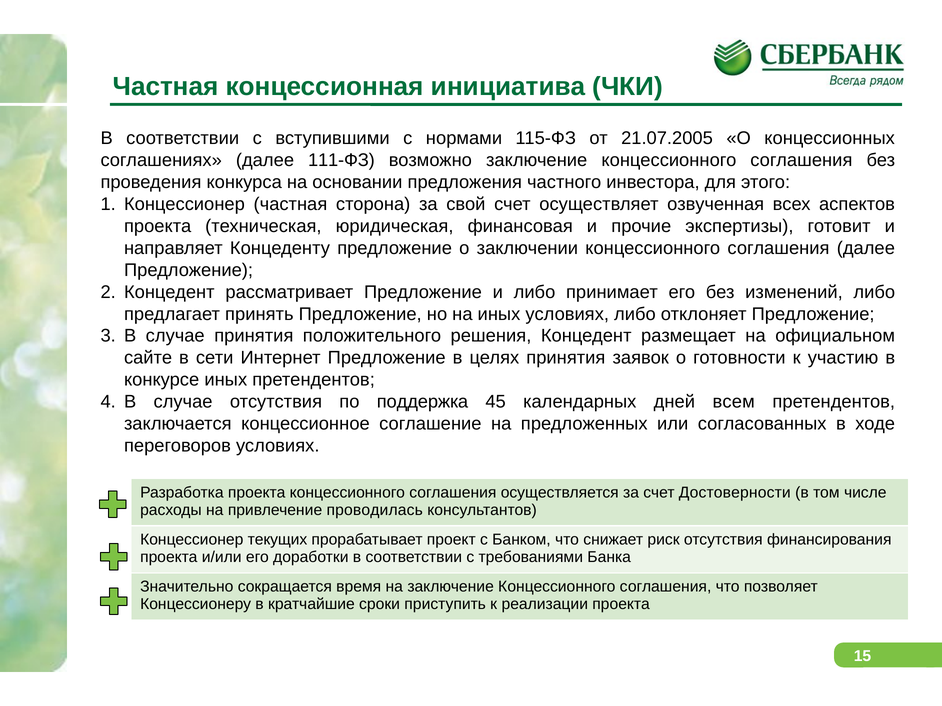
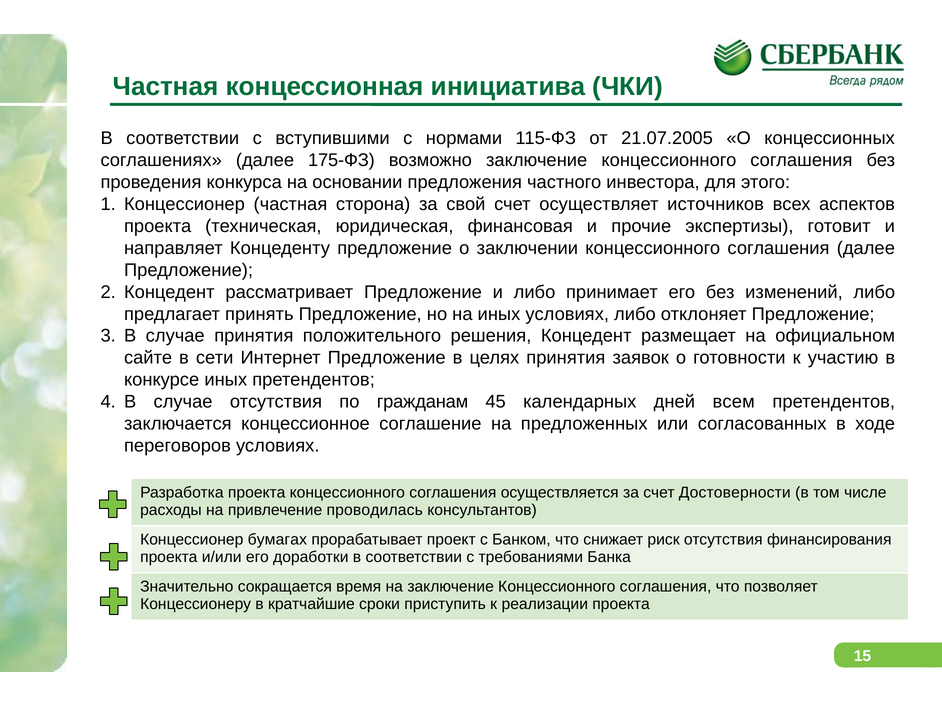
111-ФЗ: 111-ФЗ -> 175-ФЗ
озвученная: озвученная -> источников
поддержка: поддержка -> гражданам
текущих: текущих -> бумагах
